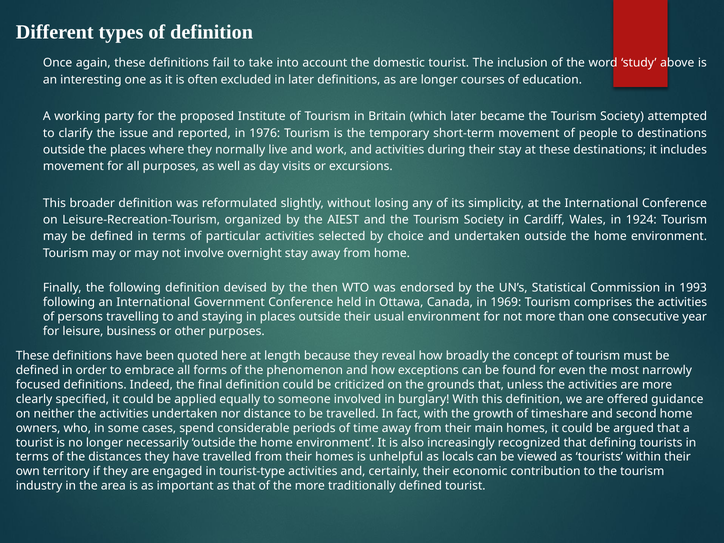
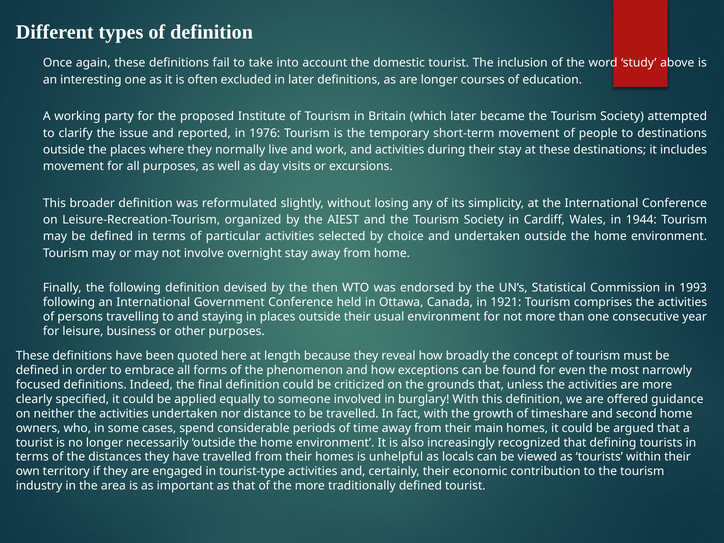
1924: 1924 -> 1944
1969: 1969 -> 1921
